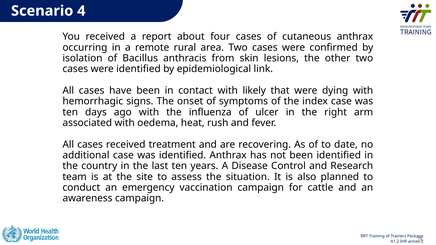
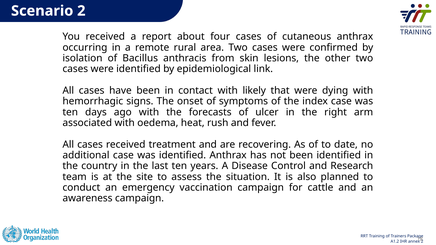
Scenario 4: 4 -> 2
influenza: influenza -> forecasts
